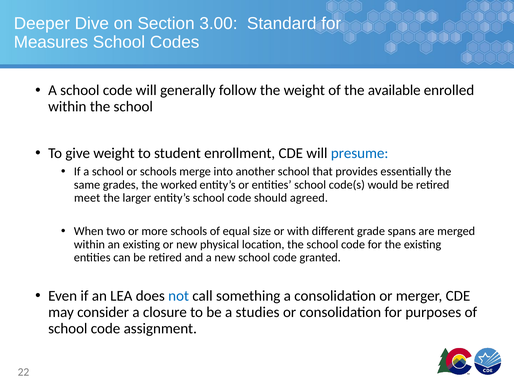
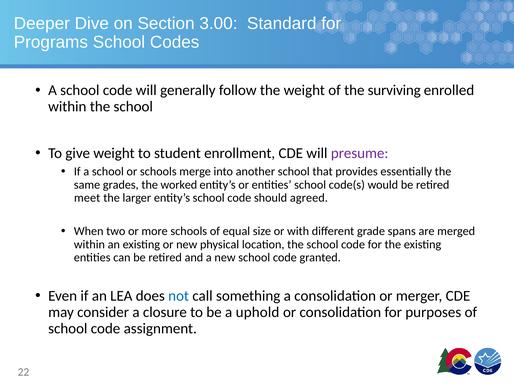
Measures: Measures -> Programs
available: available -> surviving
presume colour: blue -> purple
studies: studies -> uphold
